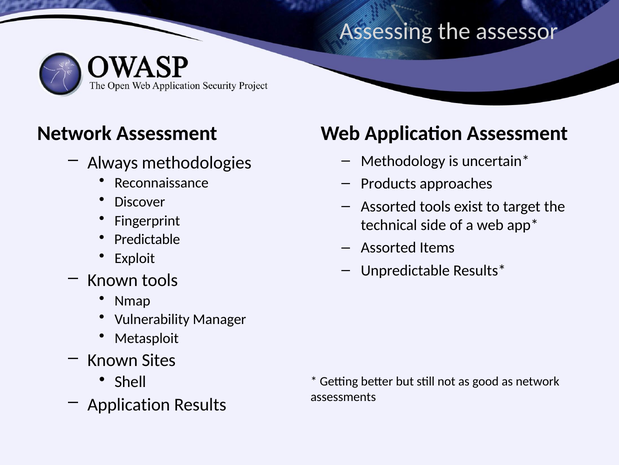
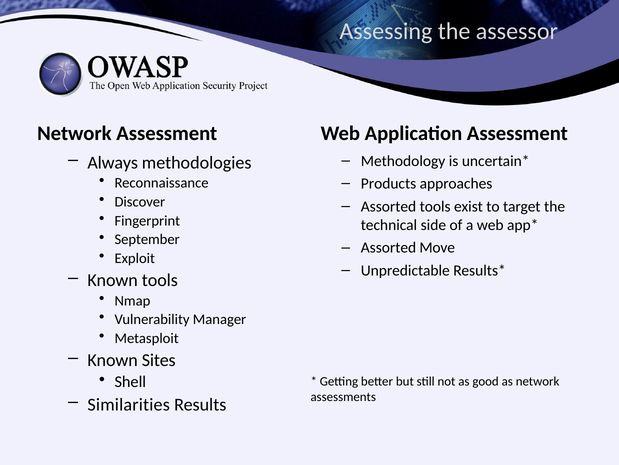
Predictable: Predictable -> September
Items: Items -> Move
Application at (129, 404): Application -> Similarities
